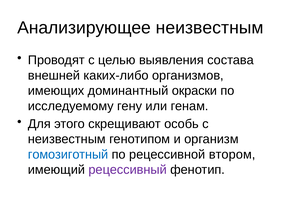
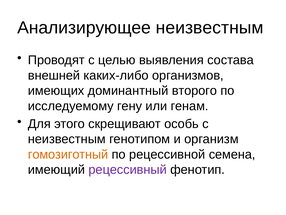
окраски: окраски -> второго
гомозиготный colour: blue -> orange
втором: втором -> семена
